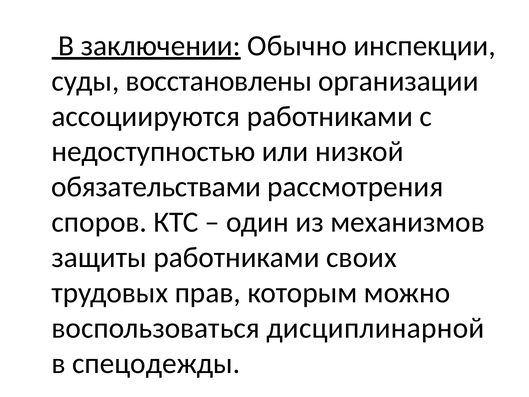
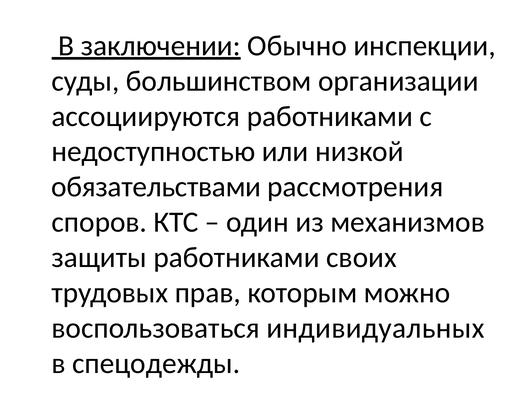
восстановлены: восстановлены -> большинством
дисциплинарной: дисциплинарной -> индивидуальных
